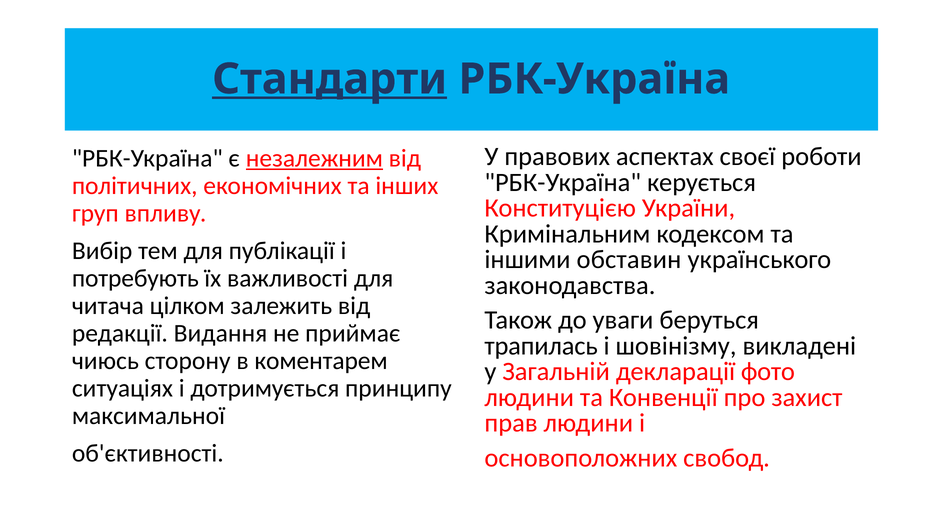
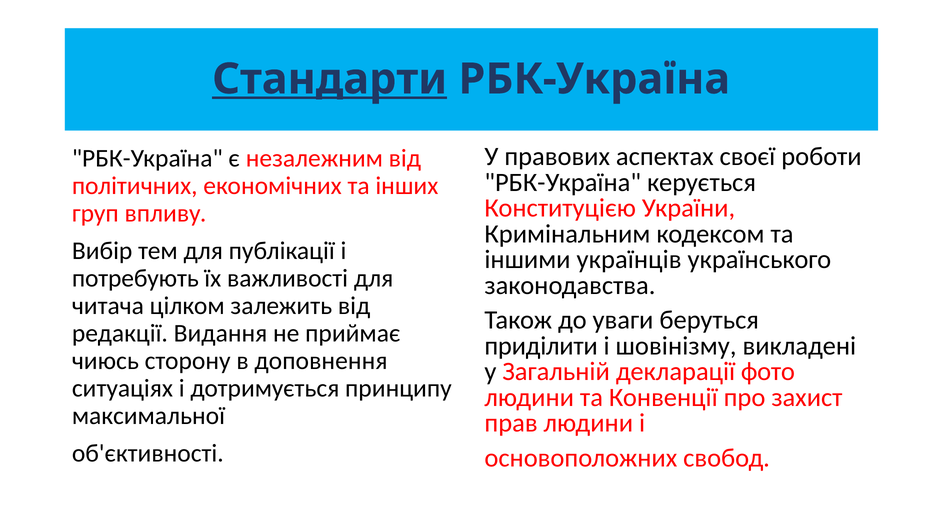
незалежним underline: present -> none
обставин: обставин -> українців
трапилась: трапилась -> приділити
коментарем: коментарем -> доповнення
